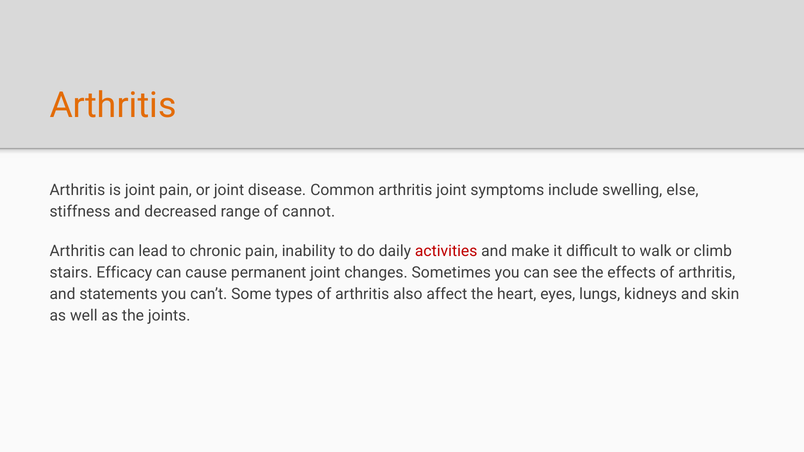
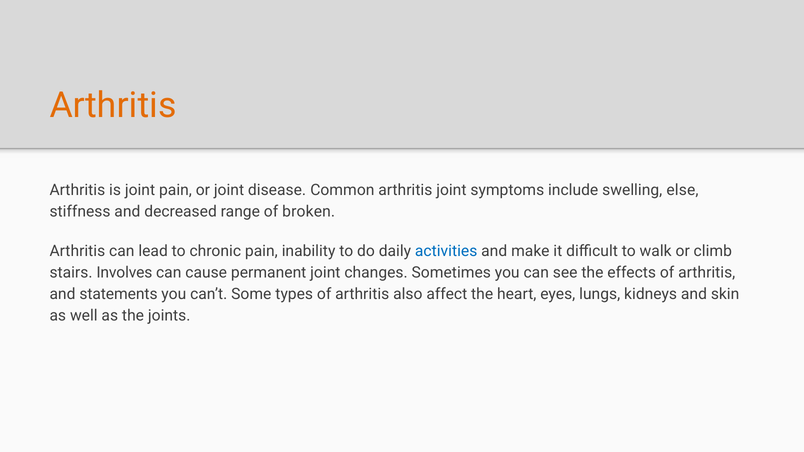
cannot: cannot -> broken
activities colour: red -> blue
Efficacy: Efficacy -> Involves
